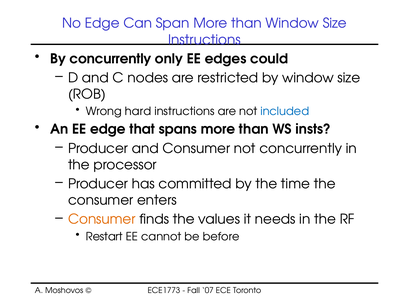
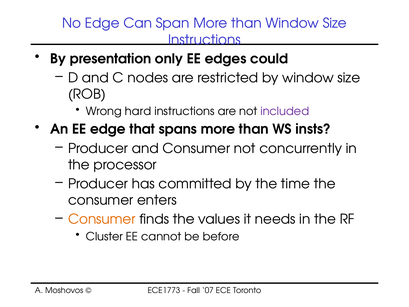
By concurrently: concurrently -> presentation
included colour: blue -> purple
Restart: Restart -> Cluster
